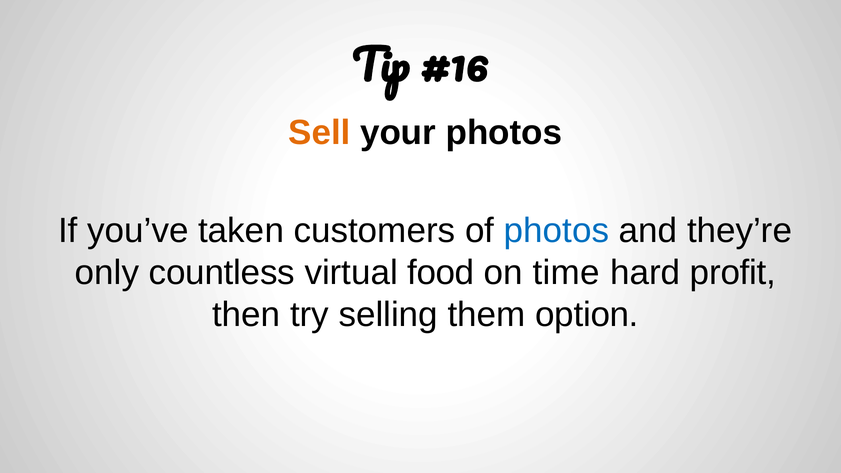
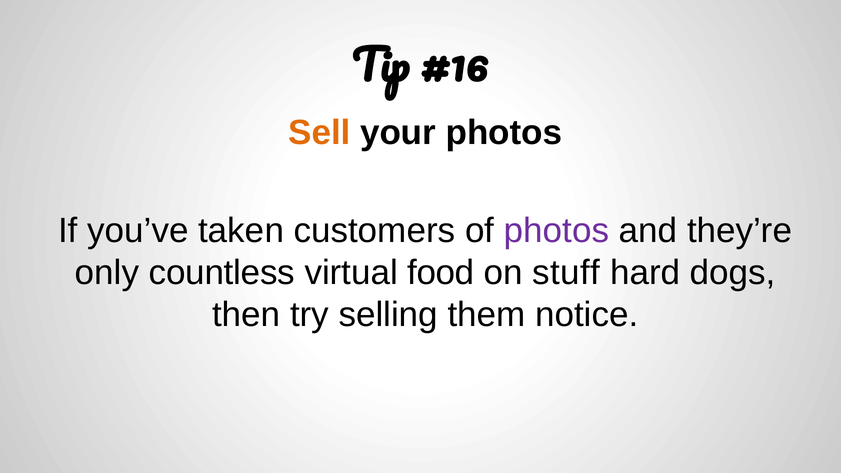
photos at (557, 231) colour: blue -> purple
time: time -> stuff
profit: profit -> dogs
option: option -> notice
